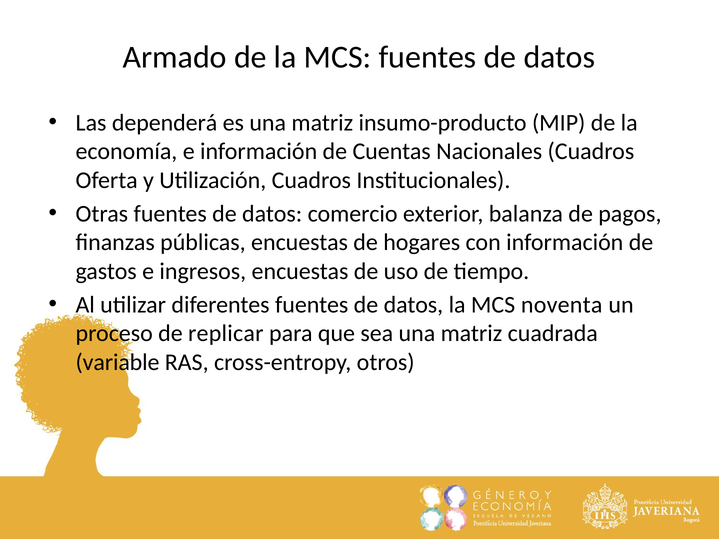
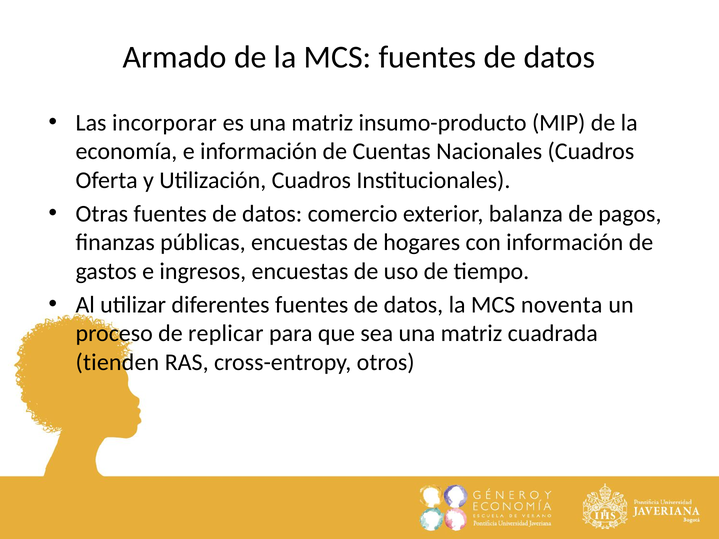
dependerá: dependerá -> incorporar
variable: variable -> tienden
